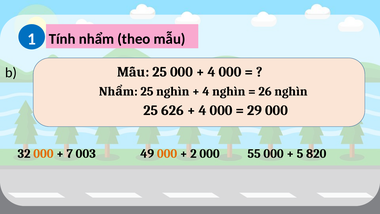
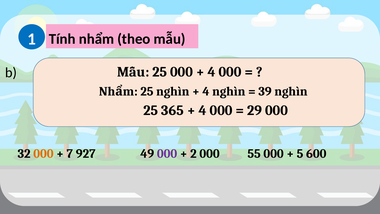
26: 26 -> 39
626: 626 -> 365
003: 003 -> 927
000 at (167, 154) colour: orange -> purple
820: 820 -> 600
